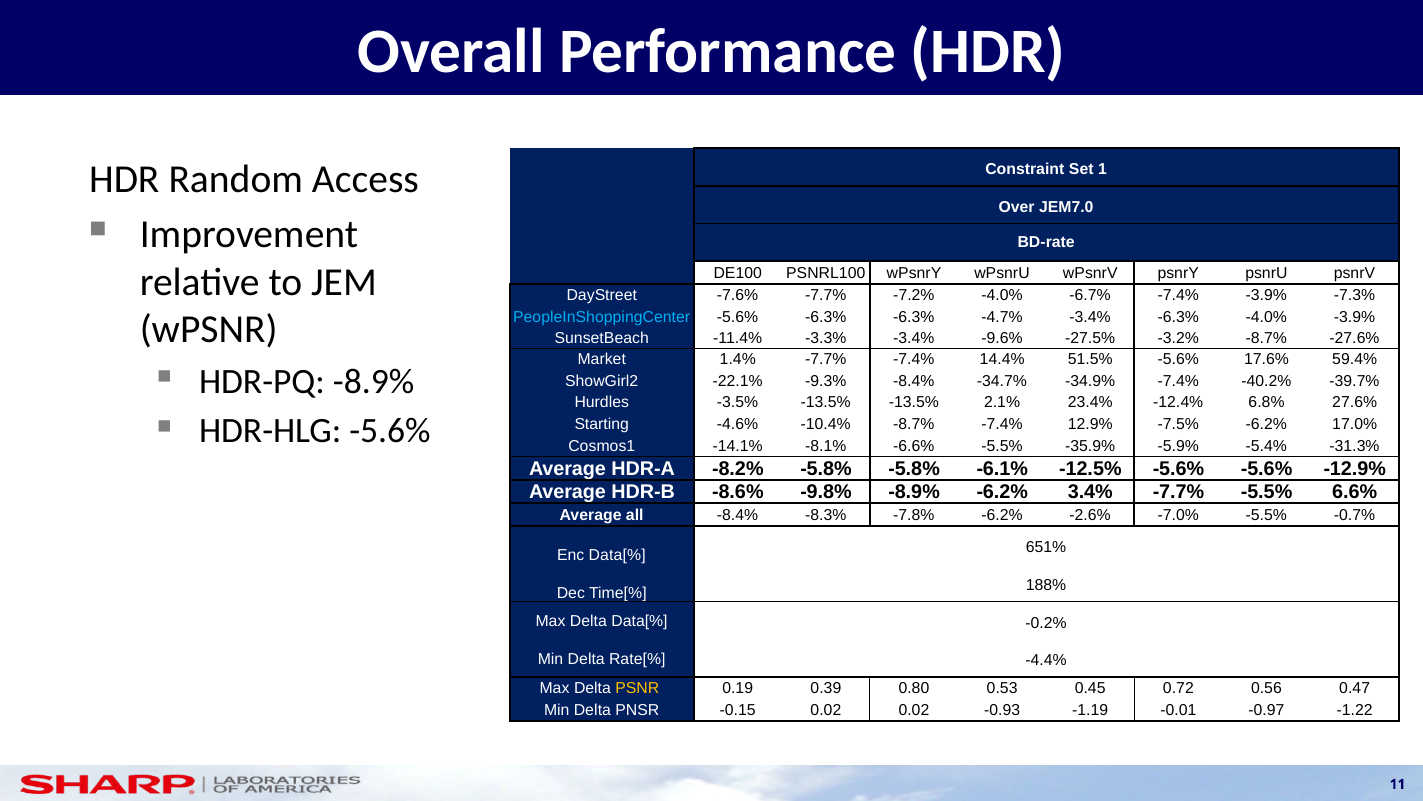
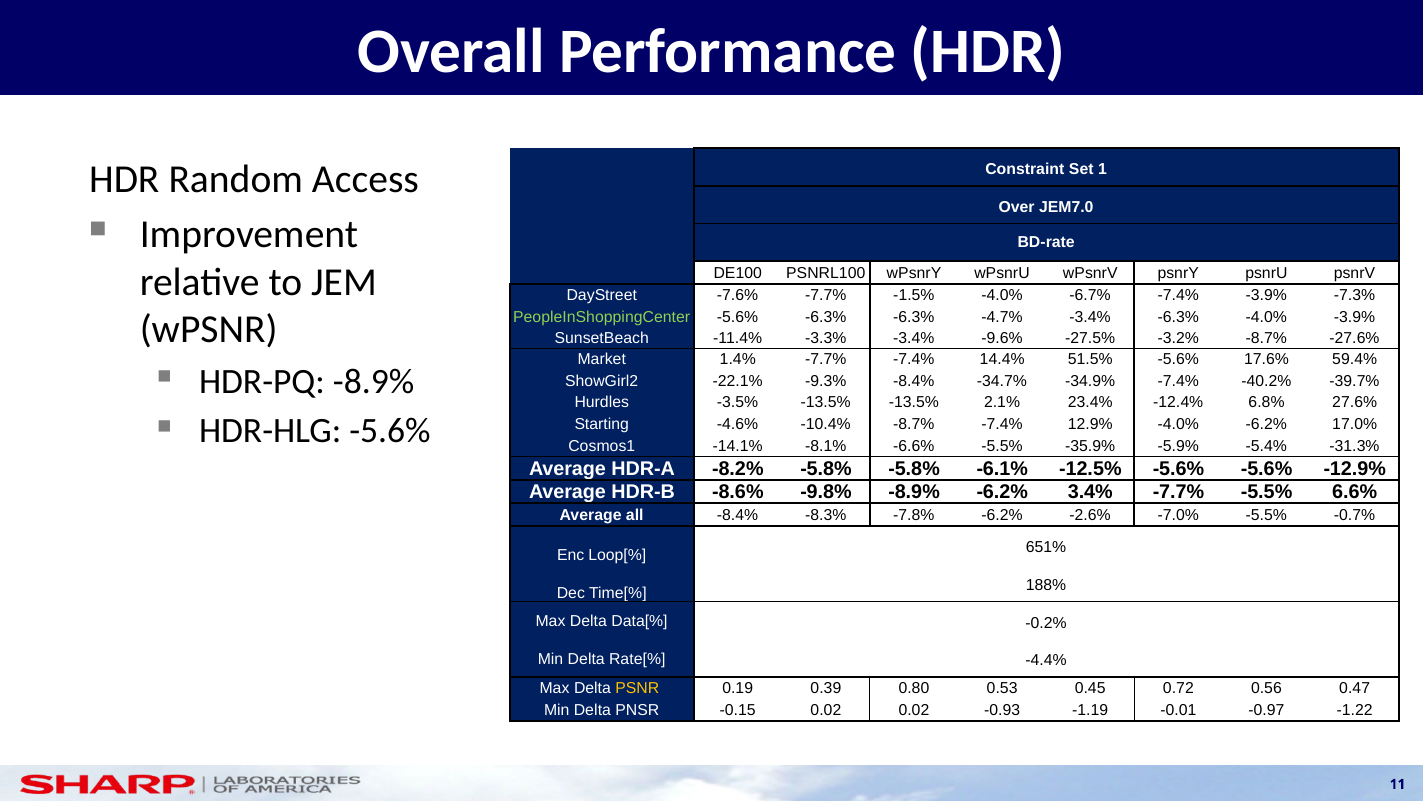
-7.2%: -7.2% -> -1.5%
PeopleInShoppingCenter colour: light blue -> light green
12.9% -7.5%: -7.5% -> -4.0%
Enc Data[%: Data[% -> Loop[%
